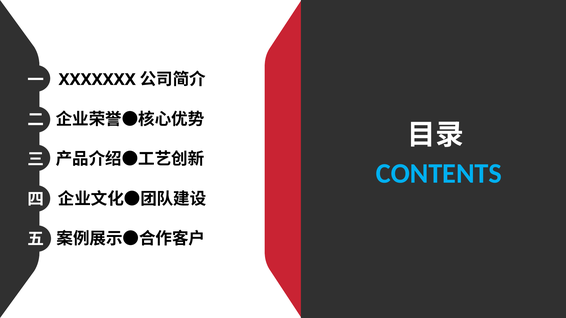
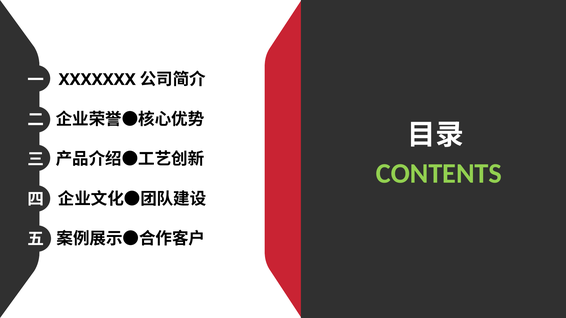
CONTENTS colour: light blue -> light green
